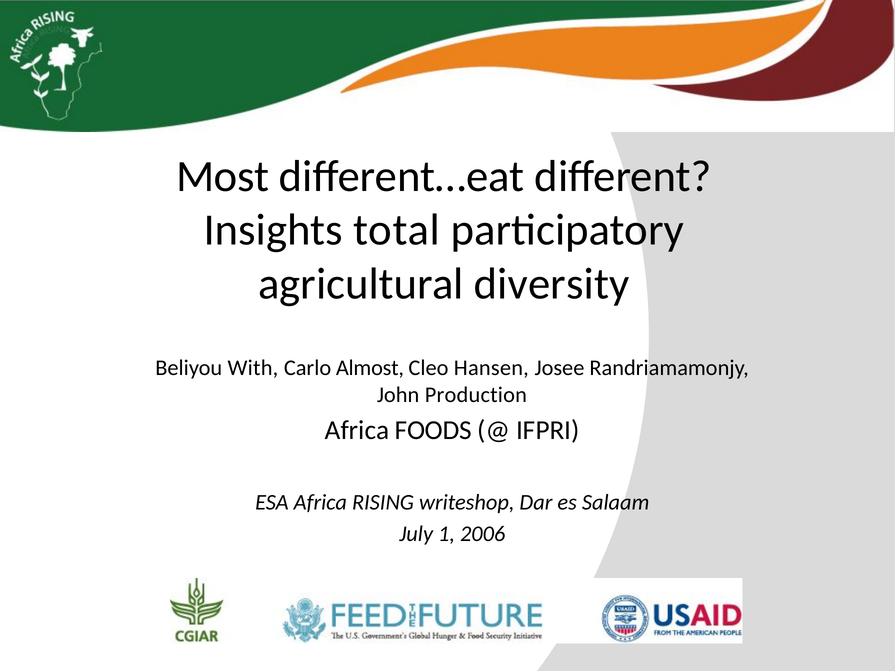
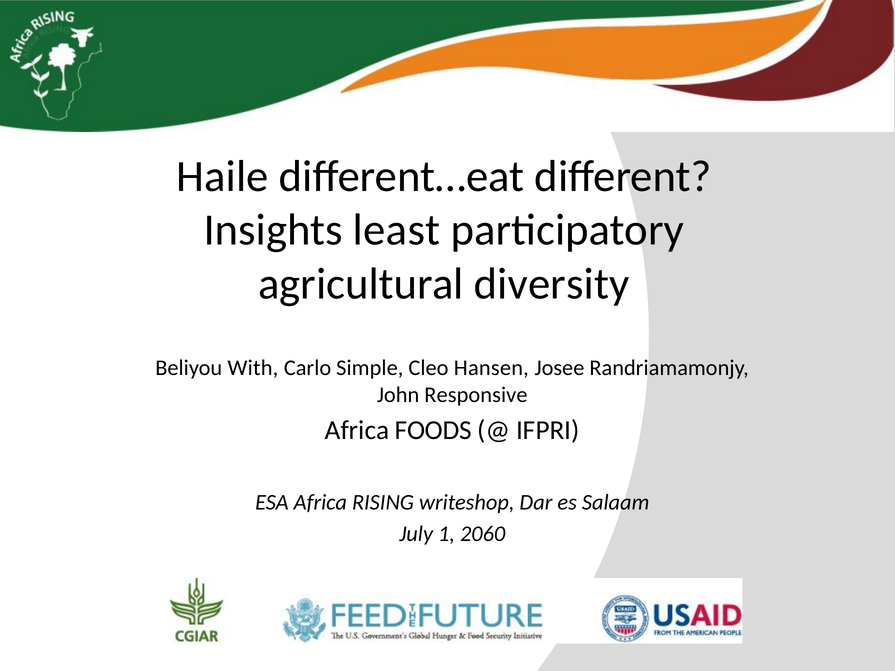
Most: Most -> Haile
total: total -> least
Almost: Almost -> Simple
Production: Production -> Responsive
2006: 2006 -> 2060
